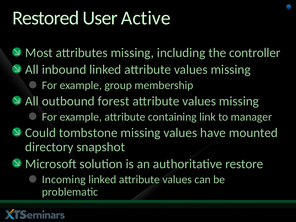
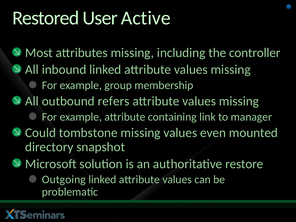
forest: forest -> refers
have: have -> even
Incoming: Incoming -> Outgoing
